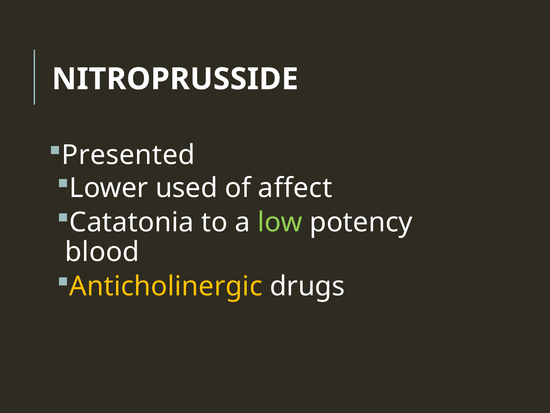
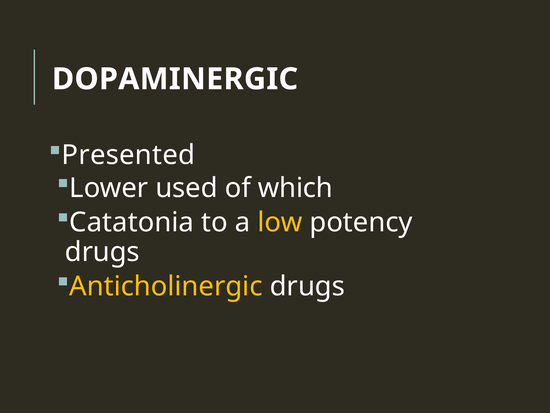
NITROPRUSSIDE: NITROPRUSSIDE -> DOPAMINERGIC
affect: affect -> which
low colour: light green -> yellow
blood at (102, 252): blood -> drugs
